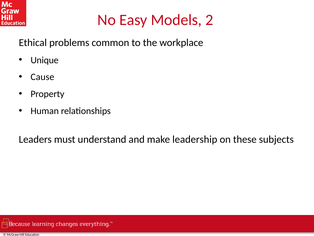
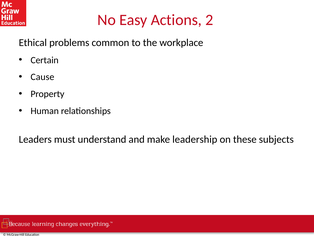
Models: Models -> Actions
Unique: Unique -> Certain
